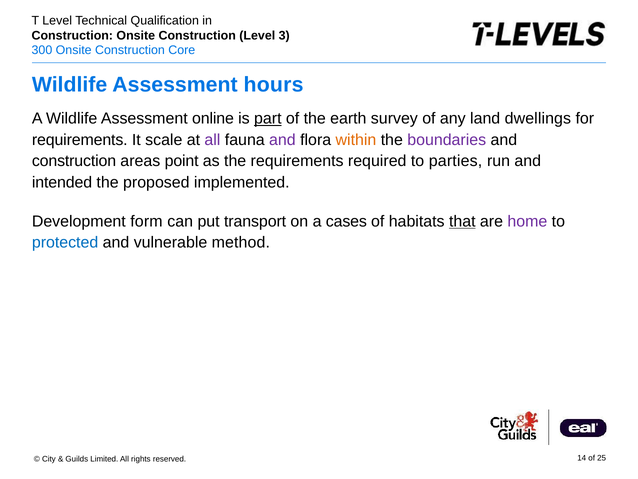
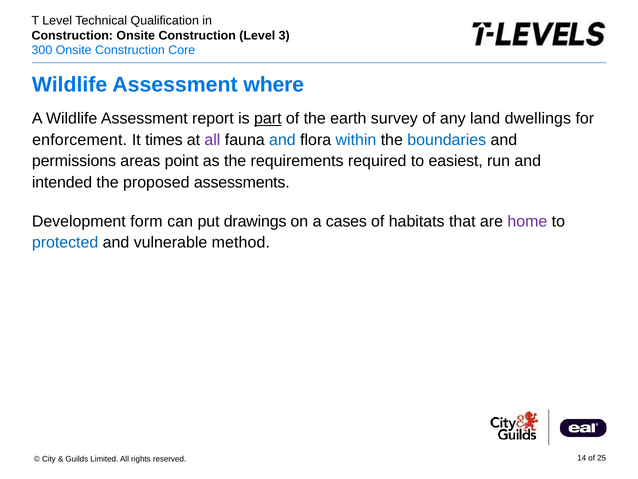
hours: hours -> where
online: online -> report
requirements at (80, 140): requirements -> enforcement
scale: scale -> times
and at (282, 140) colour: purple -> blue
within colour: orange -> blue
boundaries colour: purple -> blue
construction at (74, 161): construction -> permissions
parties: parties -> easiest
implemented: implemented -> assessments
transport: transport -> drawings
that underline: present -> none
